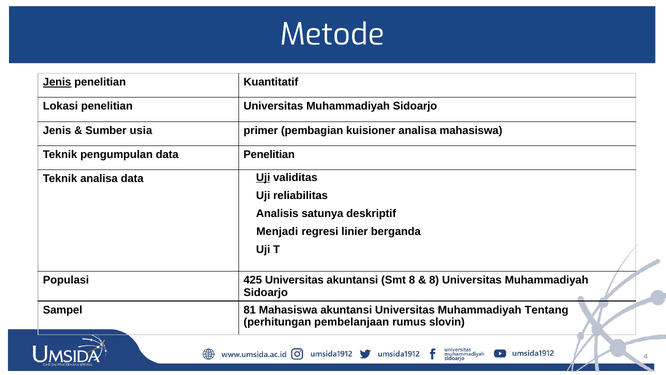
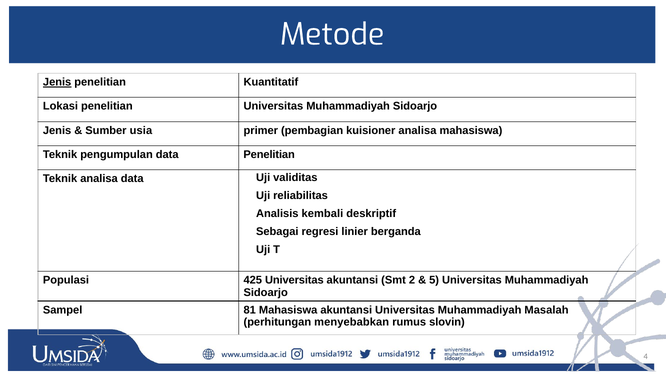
Uji at (263, 177) underline: present -> none
satunya: satunya -> kembali
Menjadi: Menjadi -> Sebagai
Smt 8: 8 -> 2
8 at (434, 280): 8 -> 5
Tentang: Tentang -> Masalah
pembelanjaan: pembelanjaan -> menyebabkan
